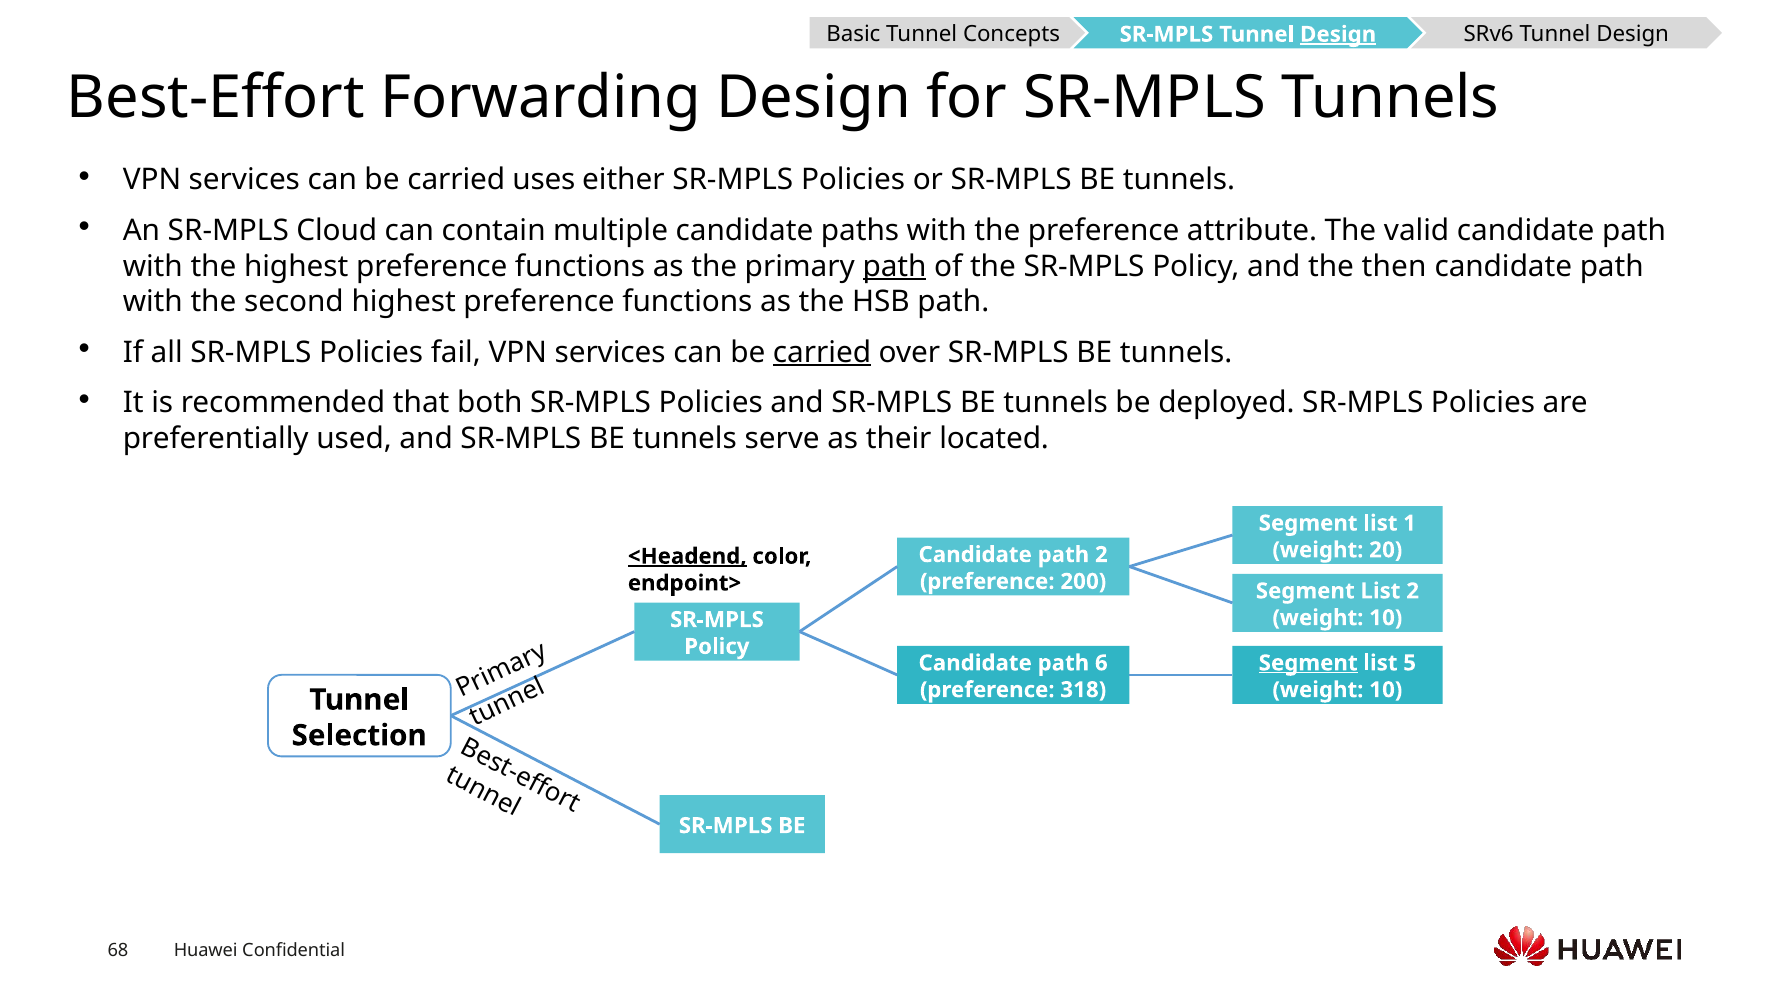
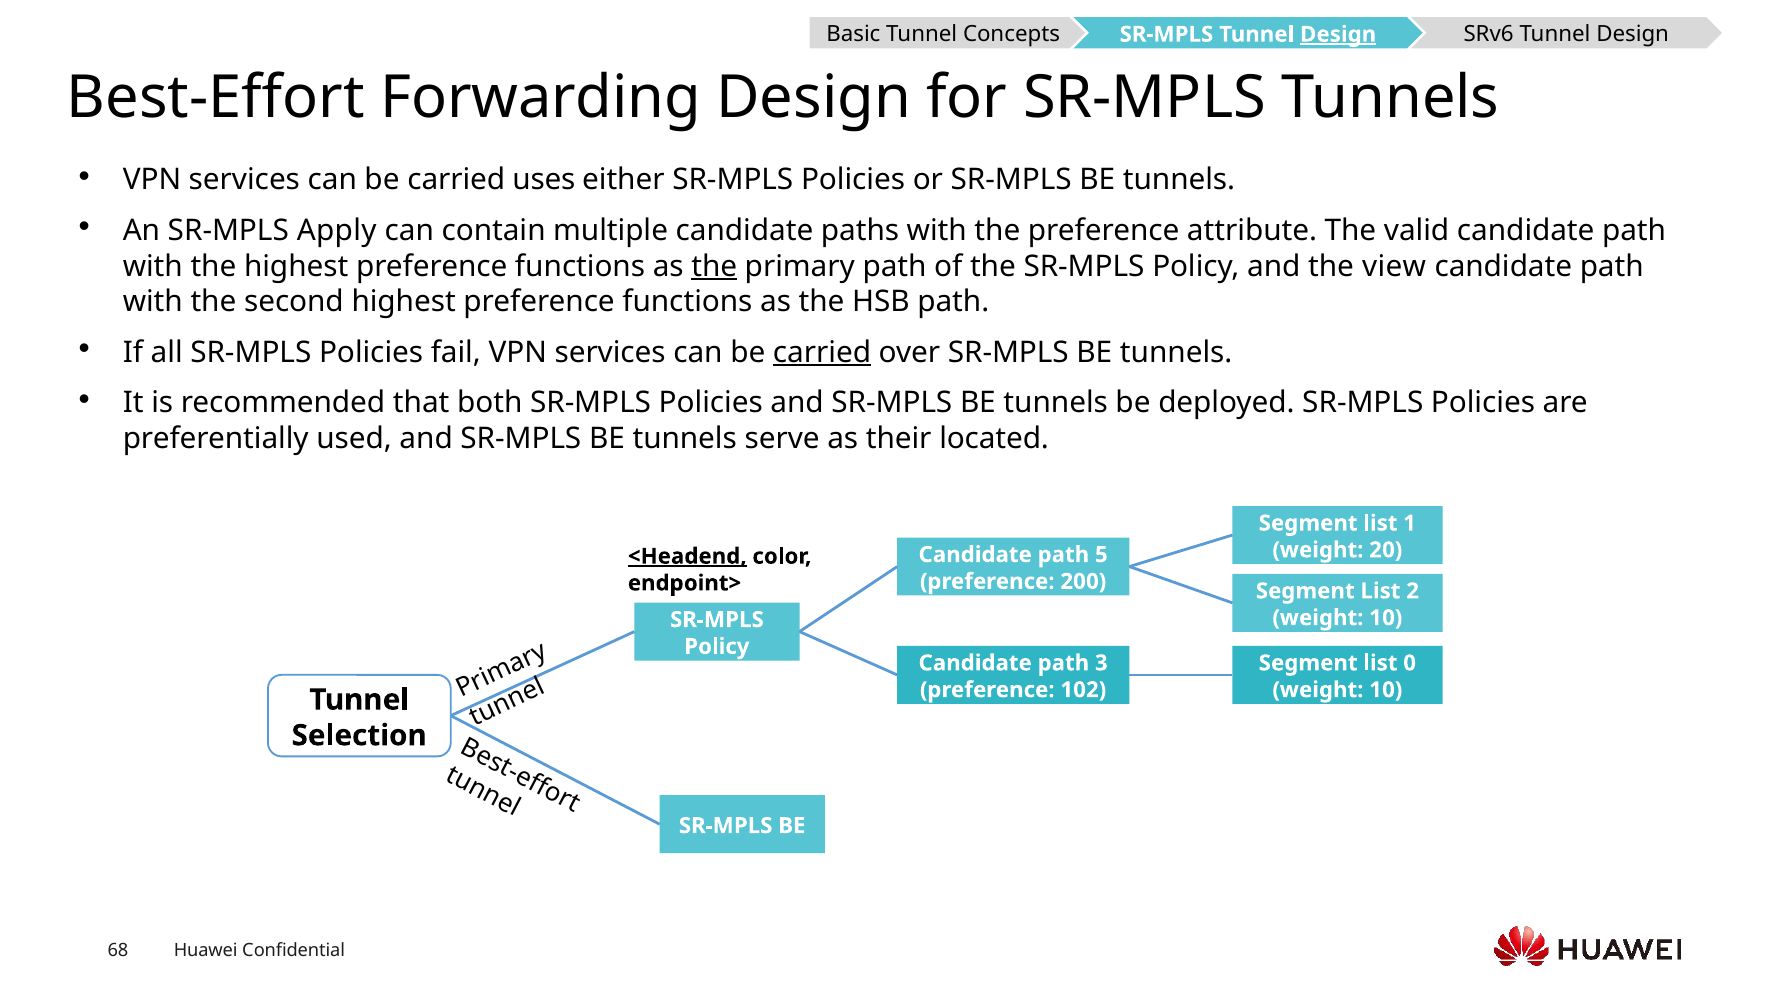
Cloud: Cloud -> Apply
the at (714, 266) underline: none -> present
path at (895, 266) underline: present -> none
then: then -> view
path 2: 2 -> 5
6: 6 -> 3
Segment at (1308, 663) underline: present -> none
5: 5 -> 0
318: 318 -> 102
